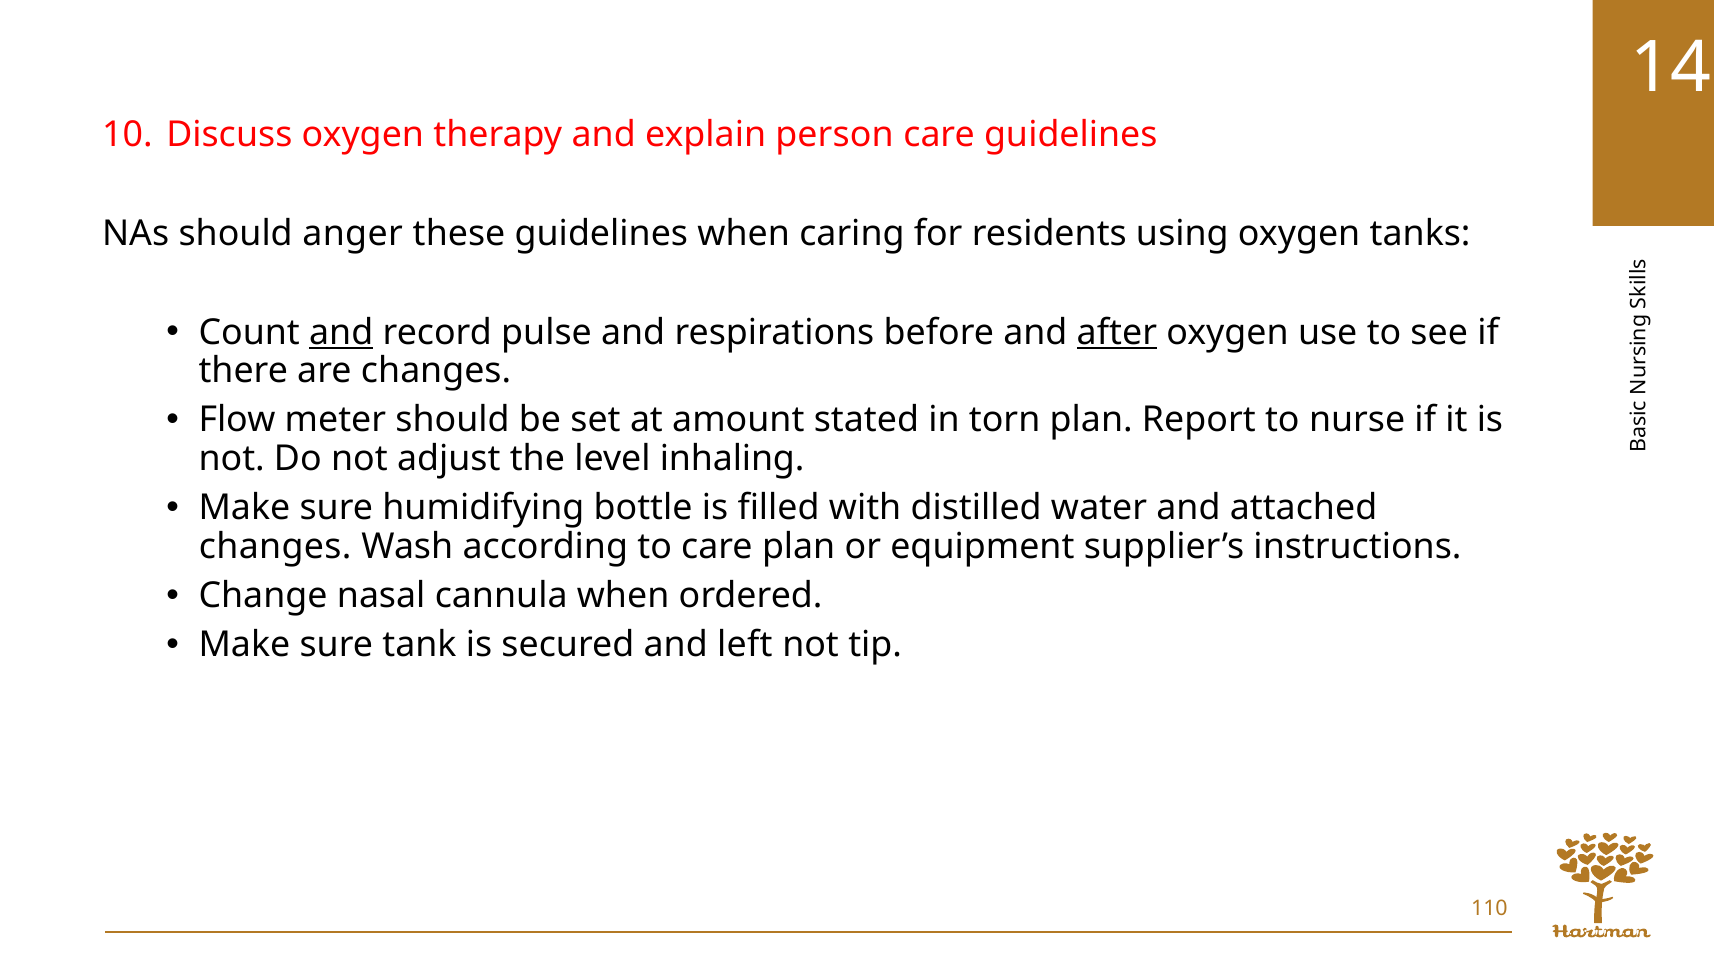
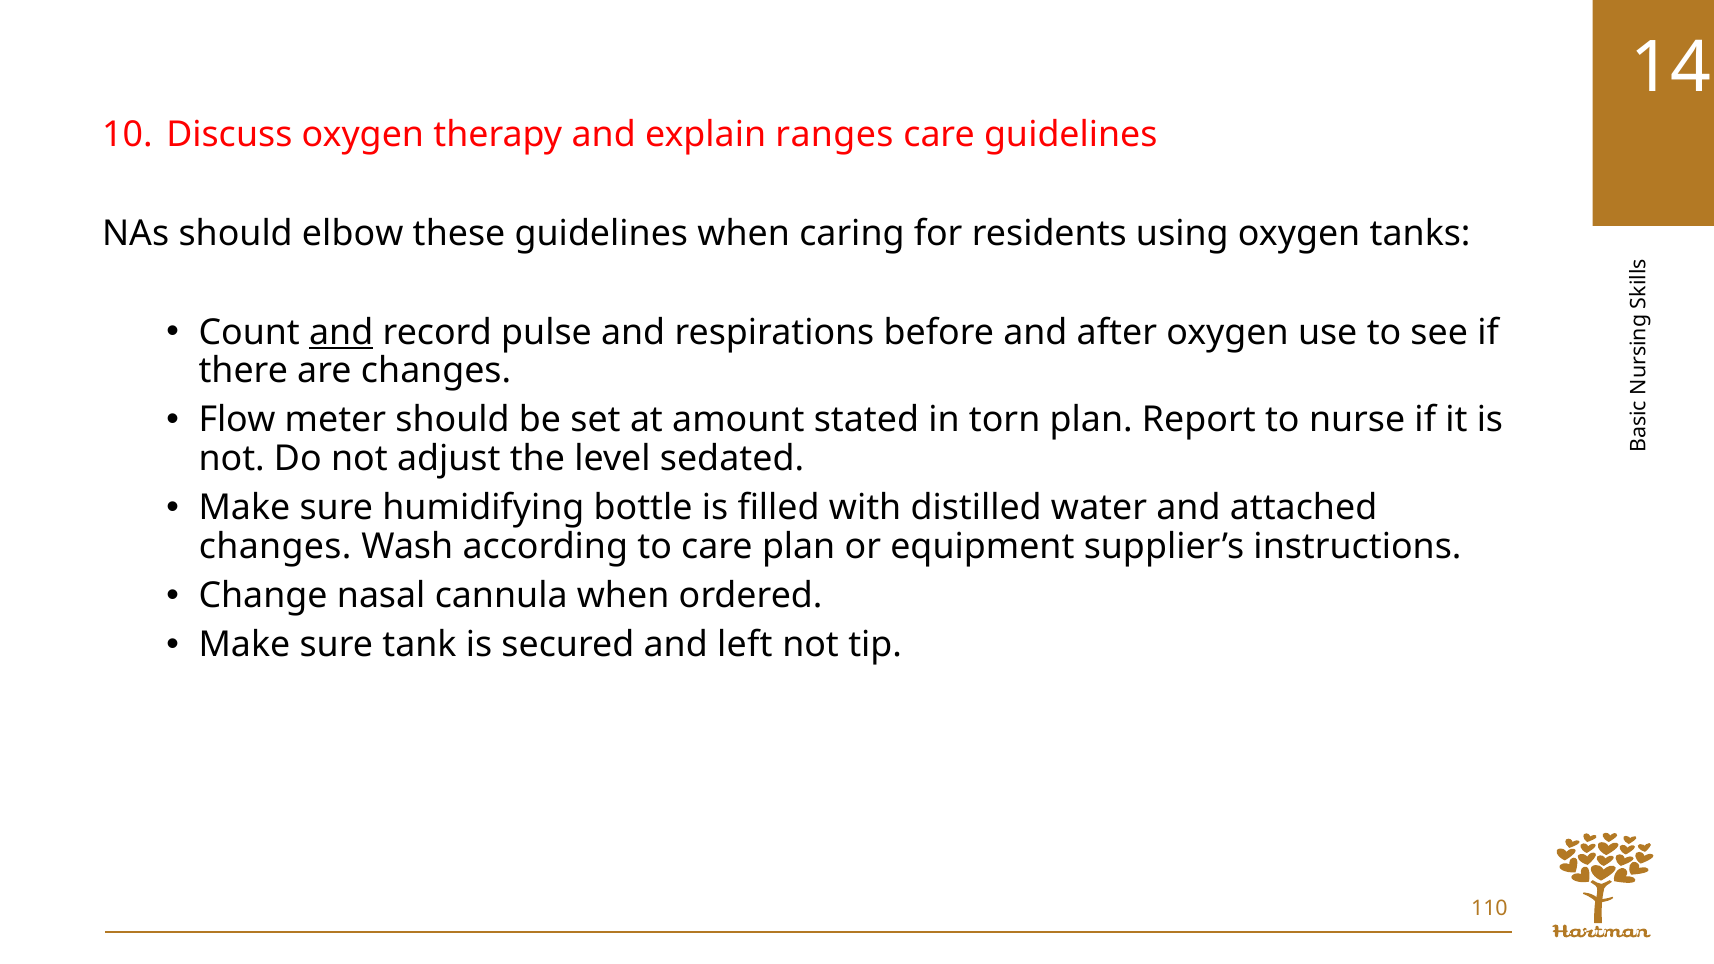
person: person -> ranges
anger: anger -> elbow
after underline: present -> none
inhaling: inhaling -> sedated
